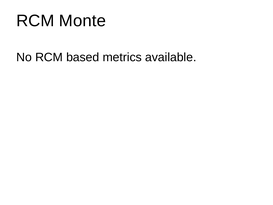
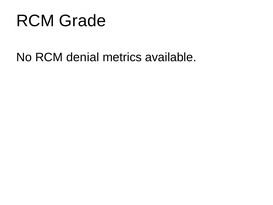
Monte: Monte -> Grade
based: based -> denial
